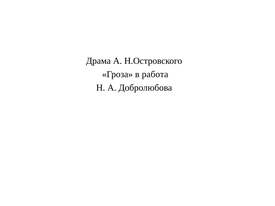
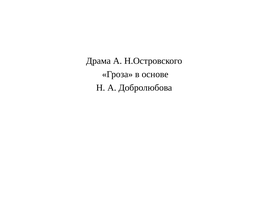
работа: работа -> основе
